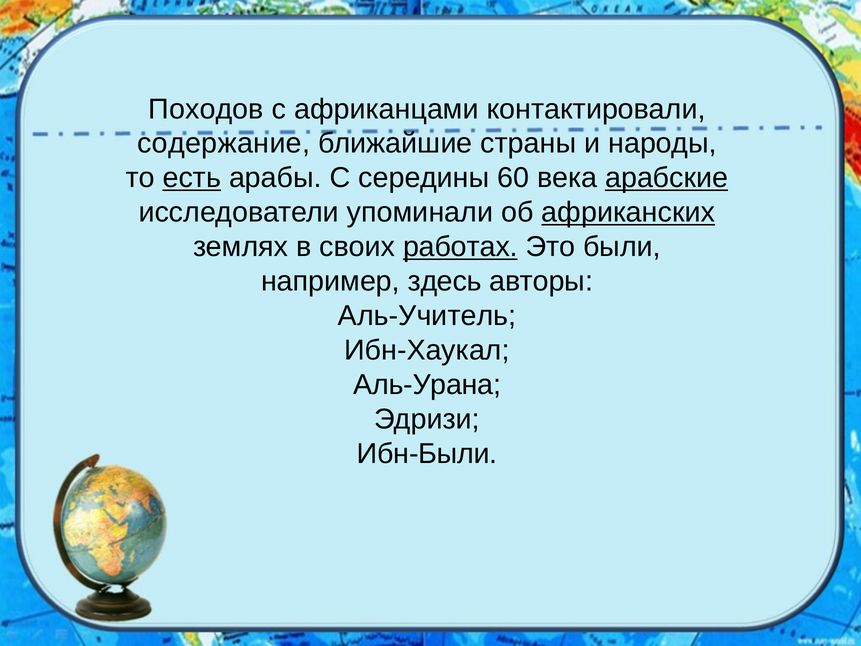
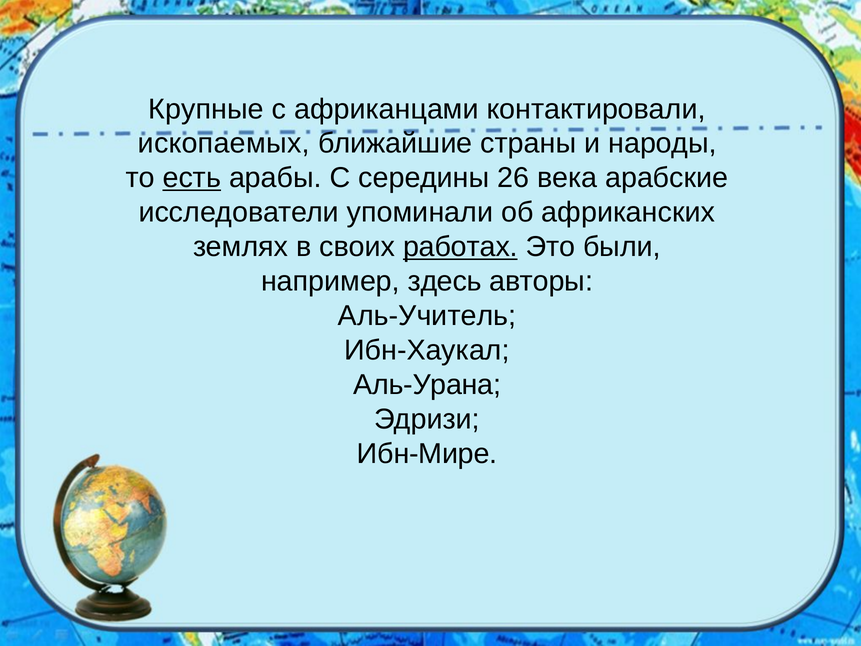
Походов: Походов -> Крупные
содержание: содержание -> ископаемых
60: 60 -> 26
арабские underline: present -> none
африканских underline: present -> none
Ибн-Были: Ибн-Были -> Ибн-Мире
